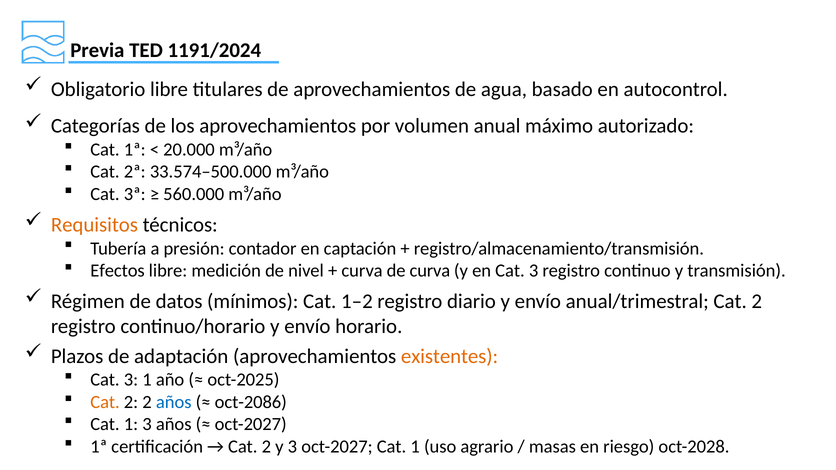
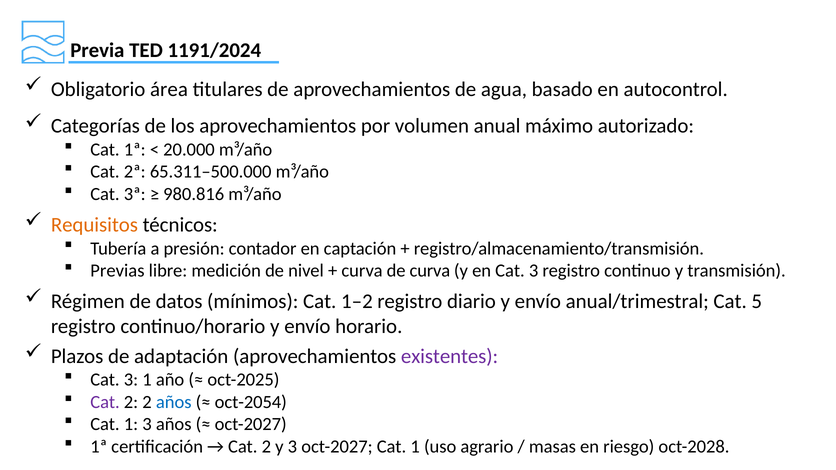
Obligatorio libre: libre -> área
33.574–500.000: 33.574–500.000 -> 65.311–500.000
560.000: 560.000 -> 980.816
Efectos: Efectos -> Previas
anual/trimestral Cat 2: 2 -> 5
existentes colour: orange -> purple
Cat at (105, 402) colour: orange -> purple
oct-2086: oct-2086 -> oct-2054
